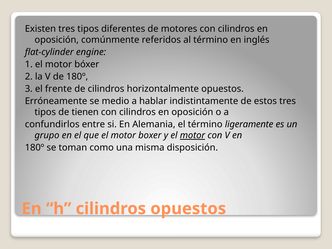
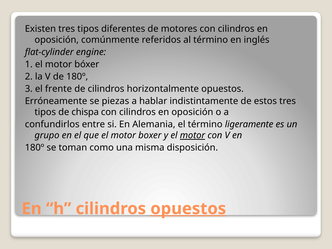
medio: medio -> piezas
tienen: tienen -> chispa
opuestos at (188, 209) underline: none -> present
